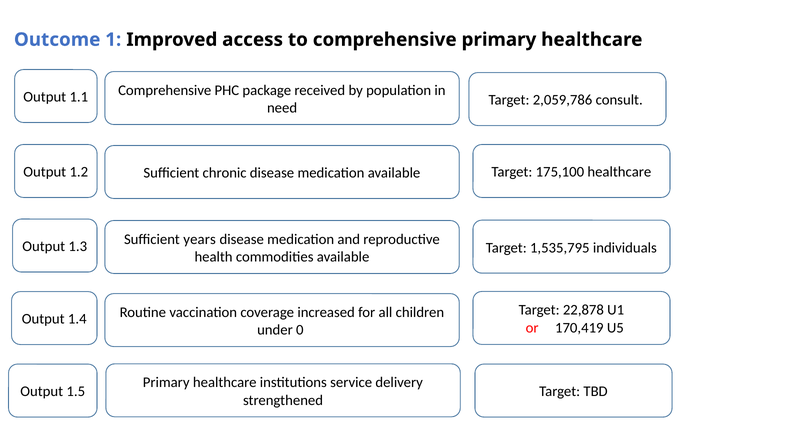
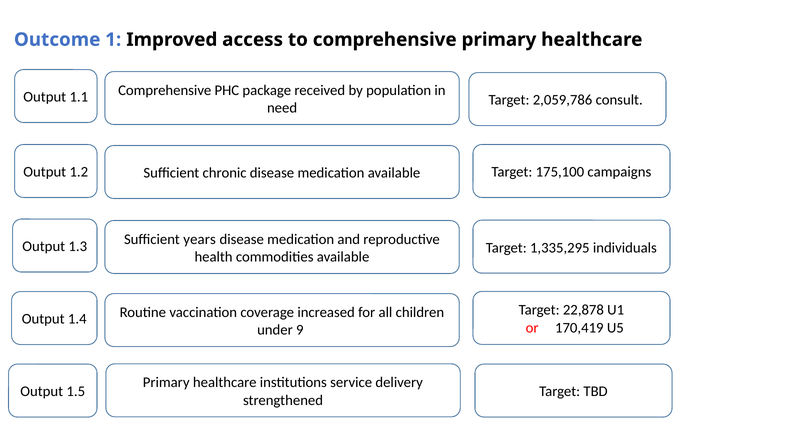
175,100 healthcare: healthcare -> campaigns
1,535,795: 1,535,795 -> 1,335,295
0: 0 -> 9
